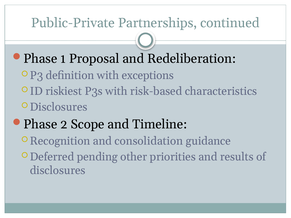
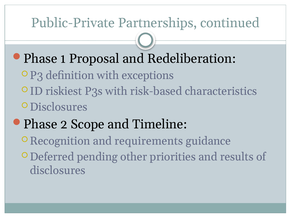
consolidation: consolidation -> requirements
